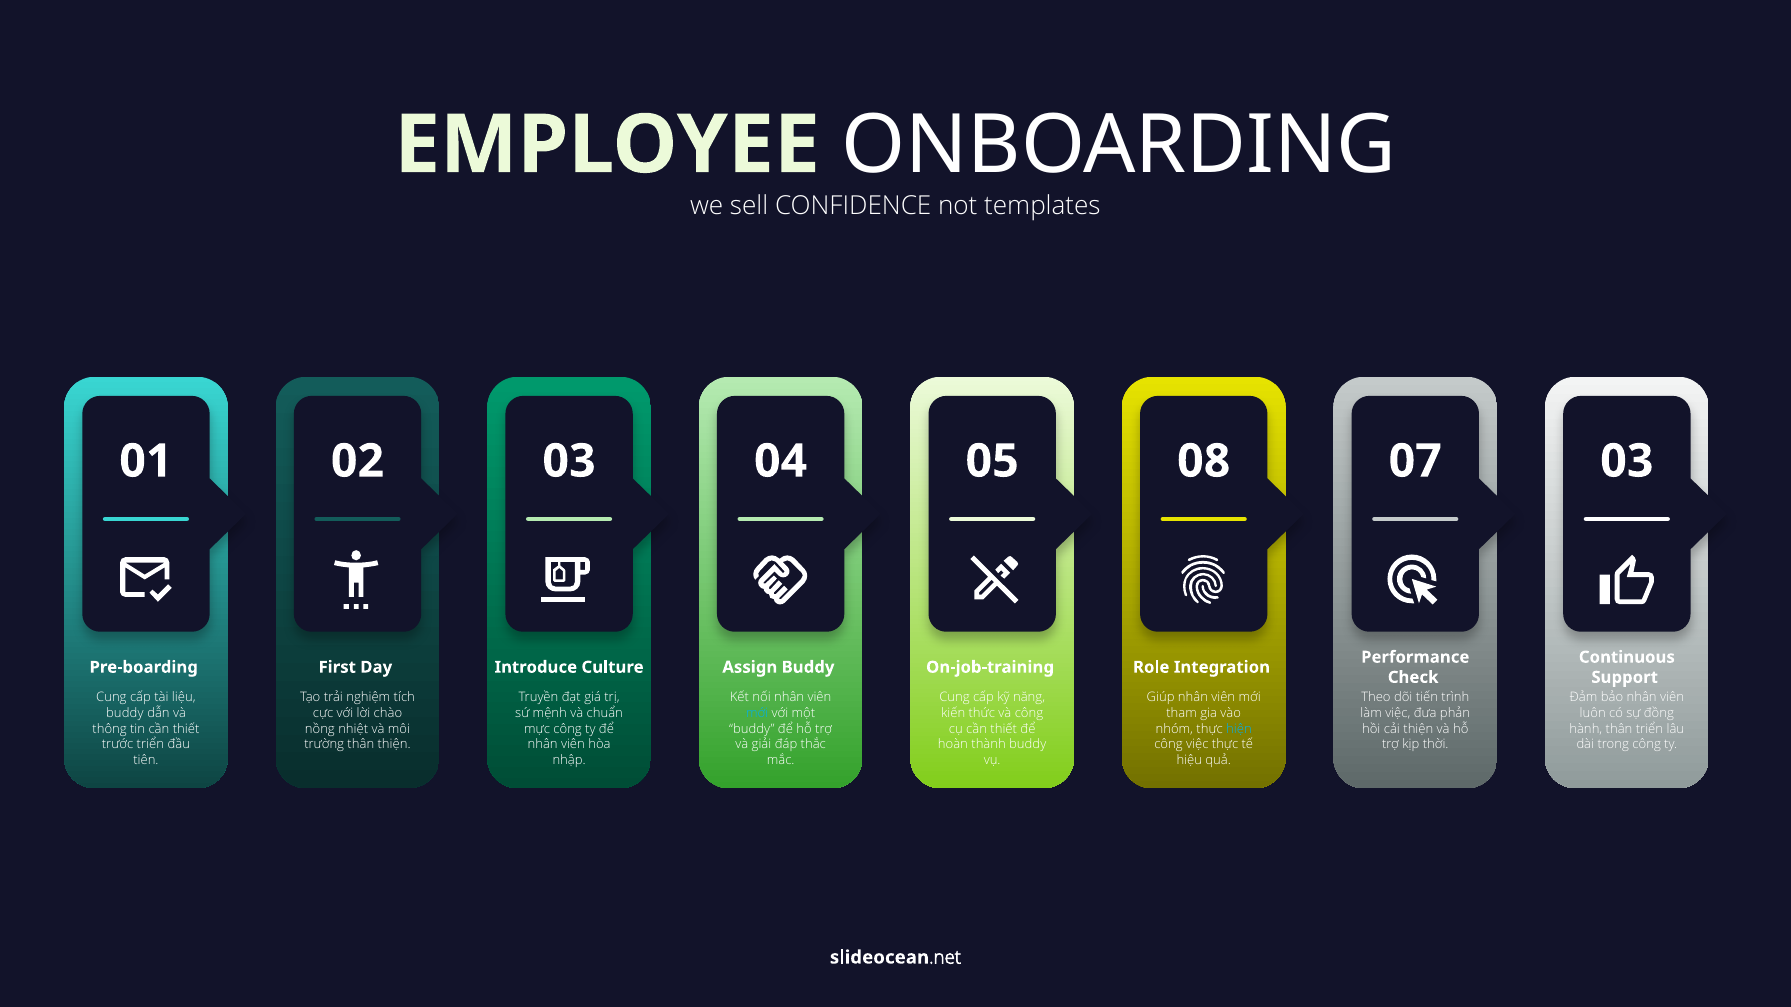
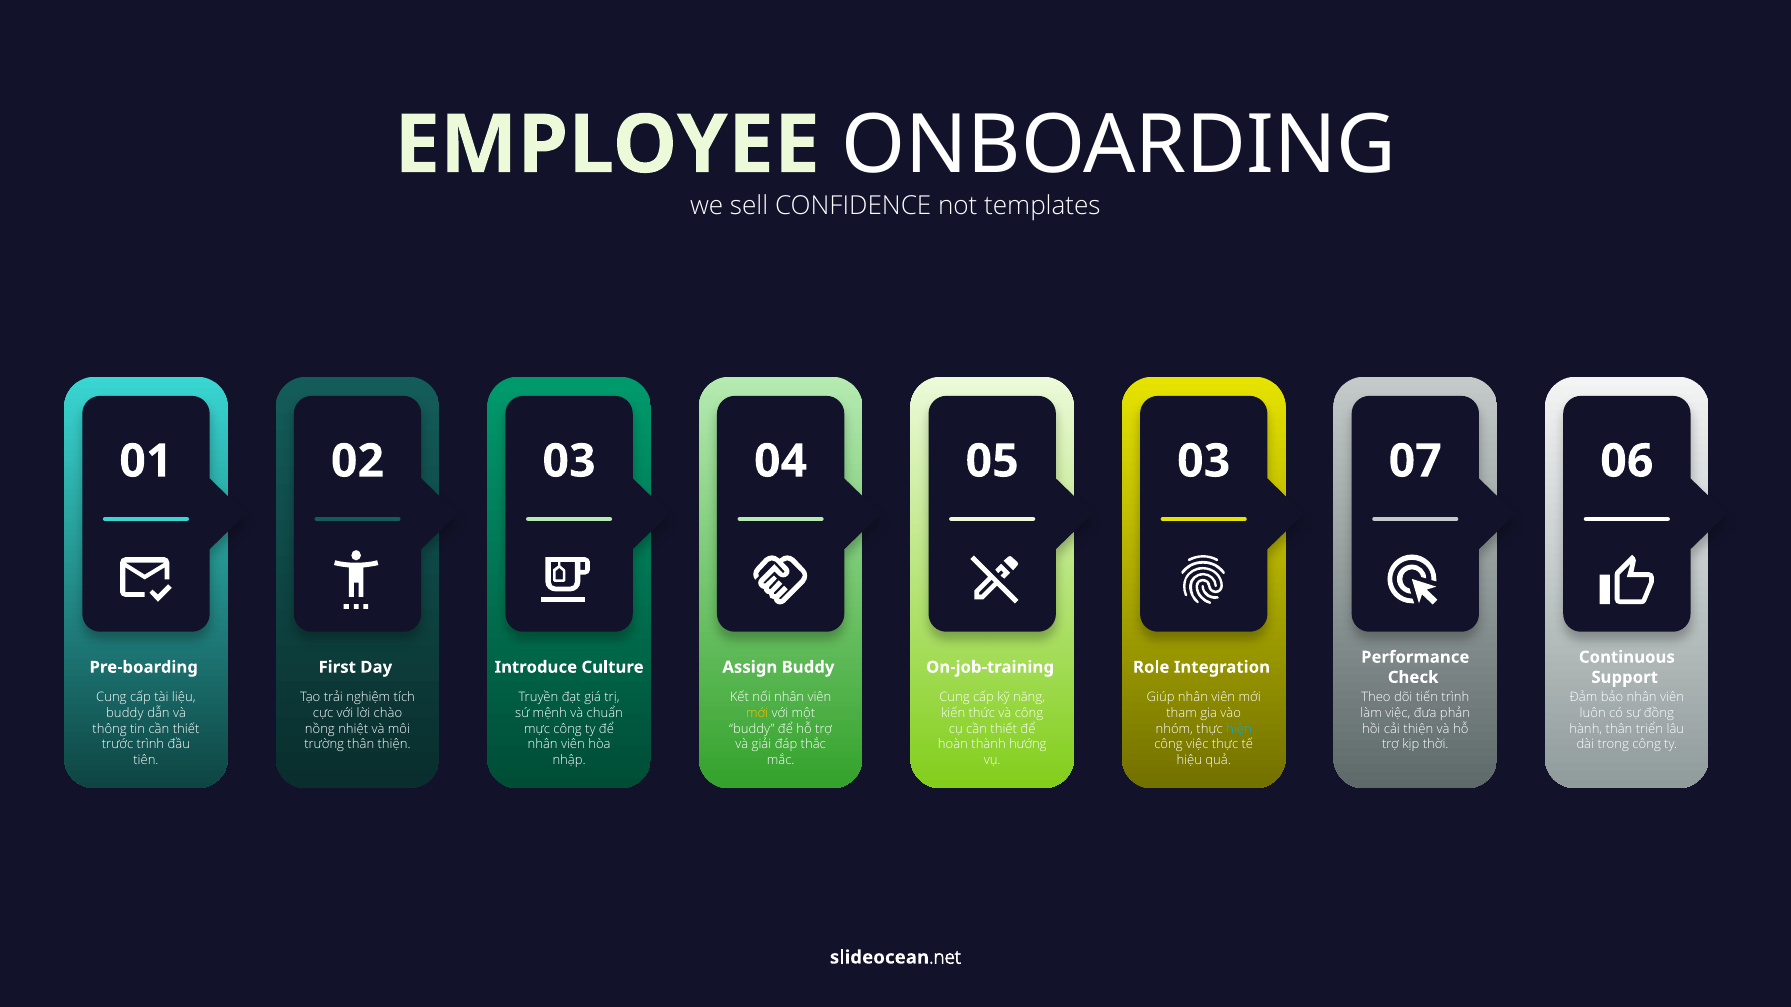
01 08: 08 -> 03
04 03: 03 -> 06
mới at (757, 713) colour: light blue -> yellow
trước triển: triển -> trình
thành buddy: buddy -> hướng
